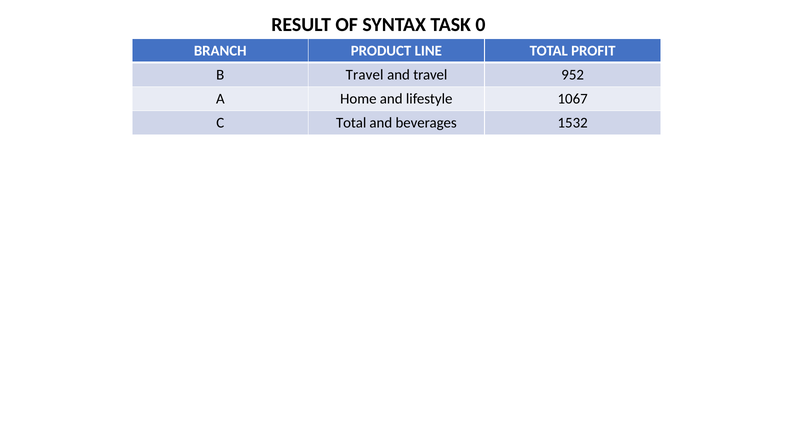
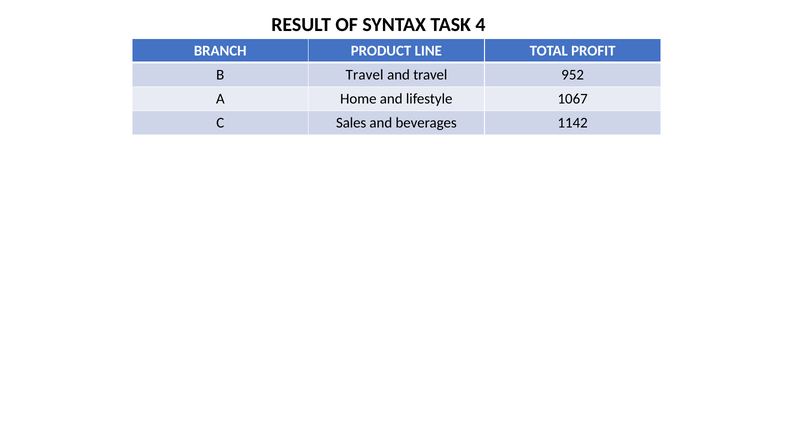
0: 0 -> 4
C Total: Total -> Sales
1532: 1532 -> 1142
